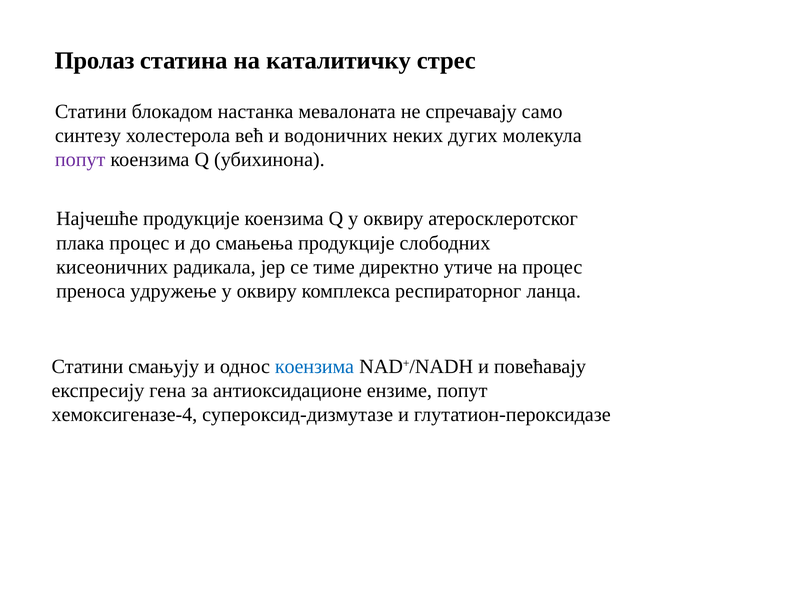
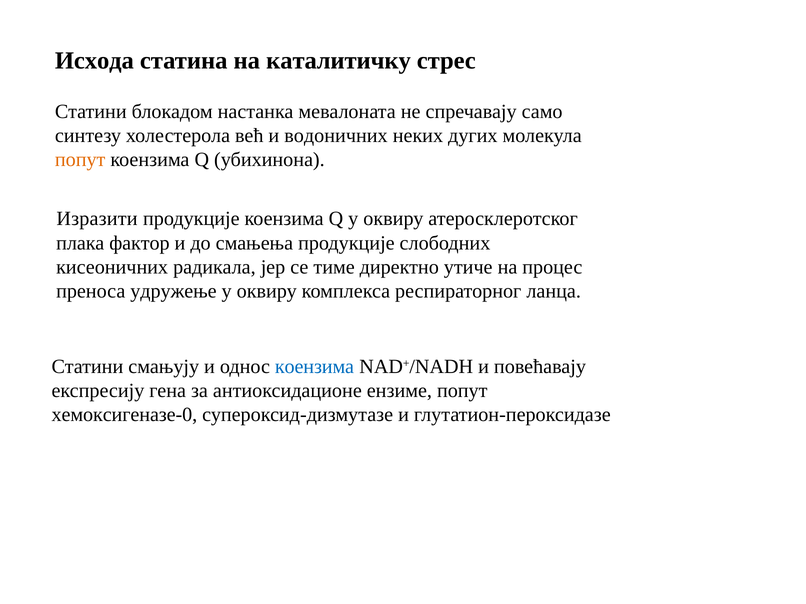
Пролаз: Пролаз -> Исхода
попут at (80, 160) colour: purple -> orange
Најчешће: Најчешће -> Изразити
плака процес: процес -> фактор
хемоксигеназе-4: хемоксигеназе-4 -> хемоксигеназе-0
